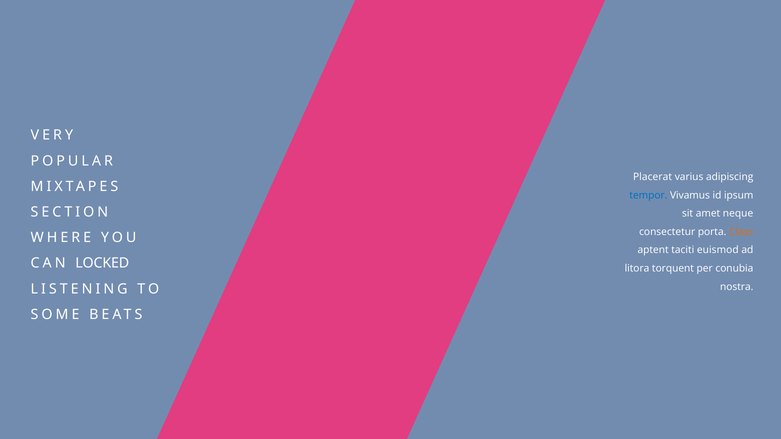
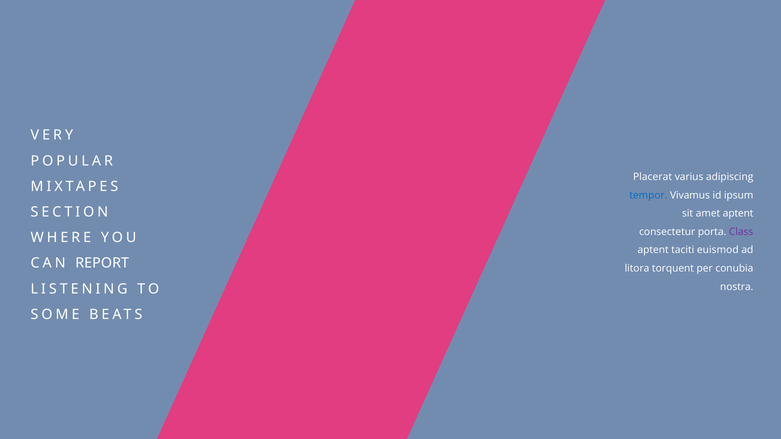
amet neque: neque -> aptent
Class colour: orange -> purple
LOCKED: LOCKED -> REPORT
